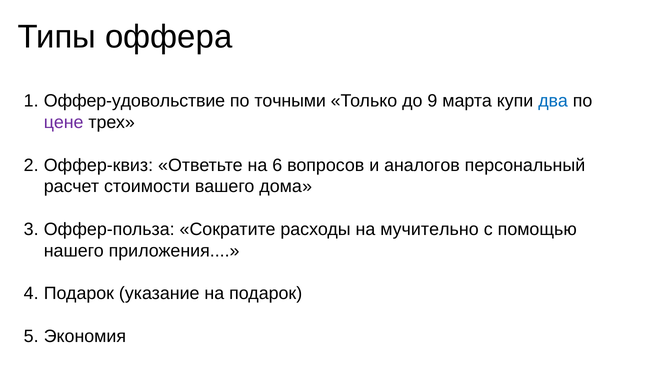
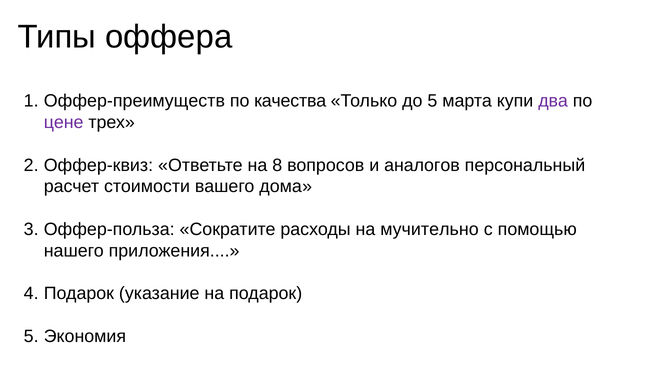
Оффер-удовольствие: Оффер-удовольствие -> Оффер-преимуществ
точными: точными -> качества
до 9: 9 -> 5
два colour: blue -> purple
6: 6 -> 8
